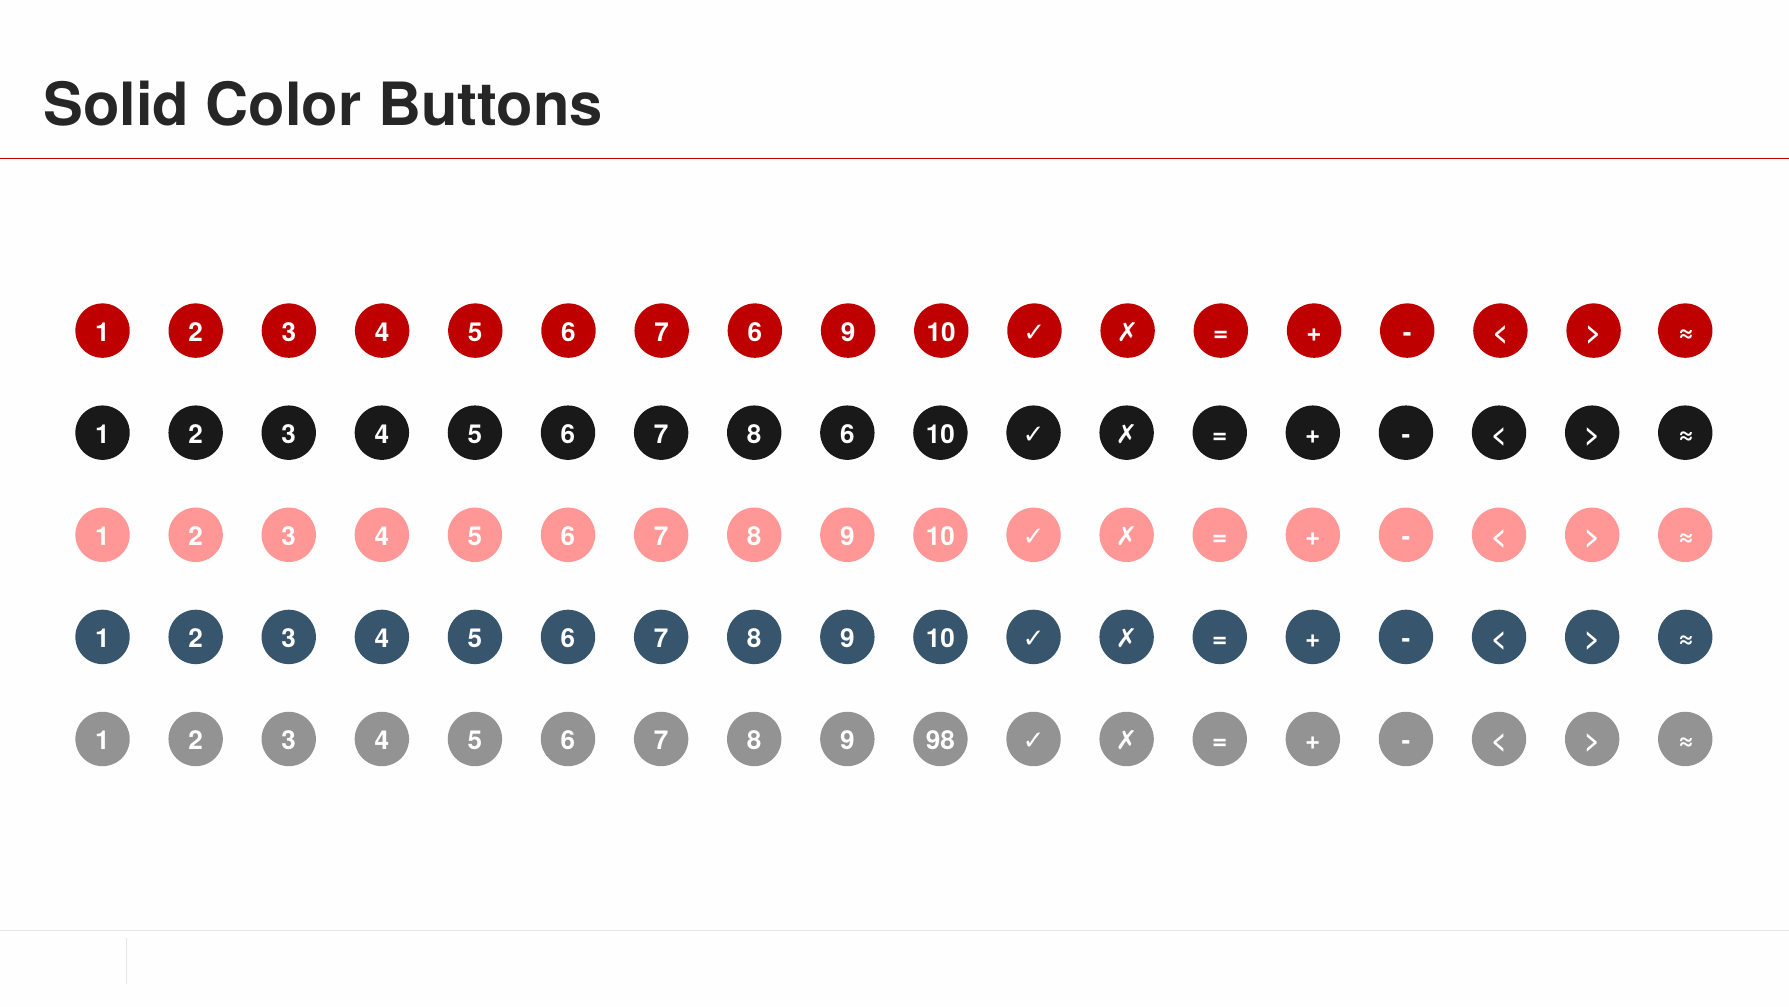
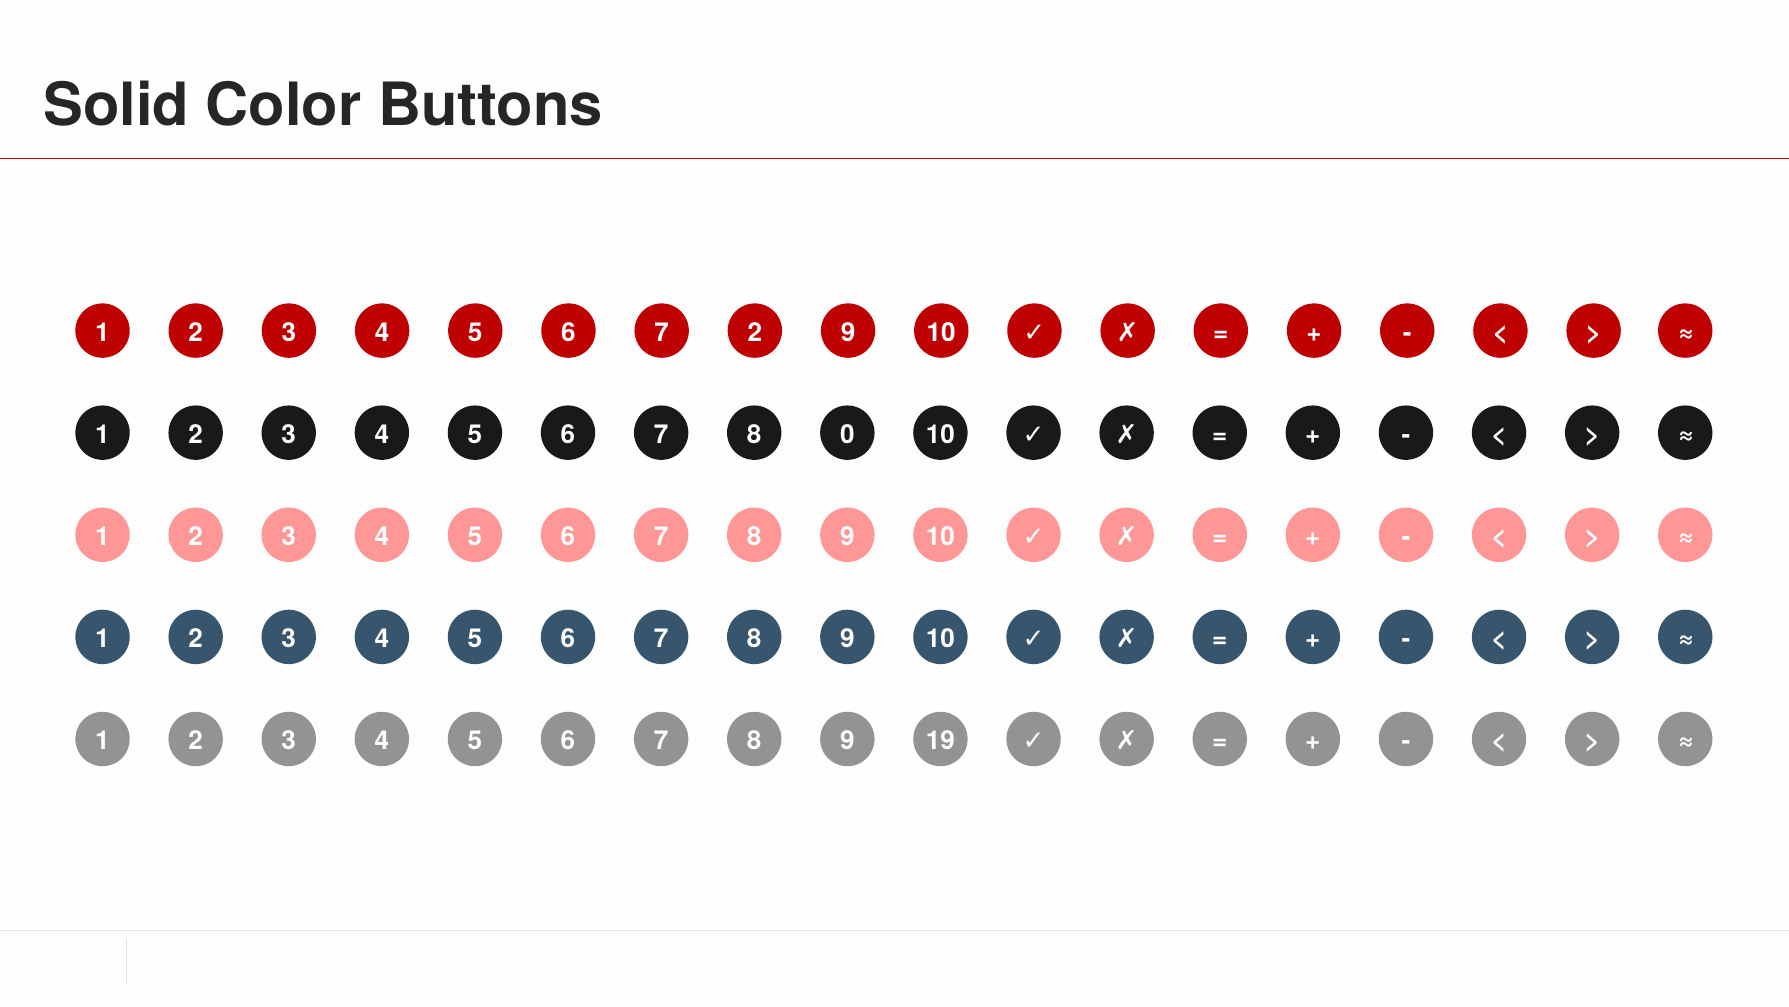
7 6: 6 -> 2
8 6: 6 -> 0
98: 98 -> 19
